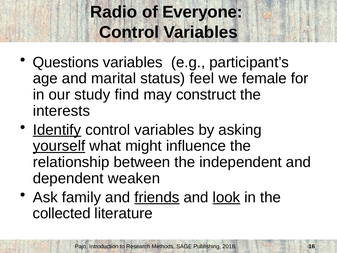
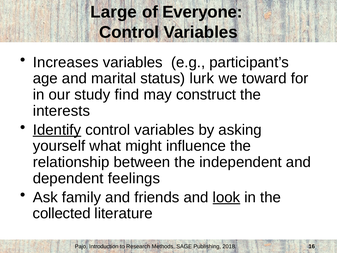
Radio: Radio -> Large
Questions: Questions -> Increases
feel: feel -> lurk
female: female -> toward
yourself underline: present -> none
weaken: weaken -> feelings
friends underline: present -> none
